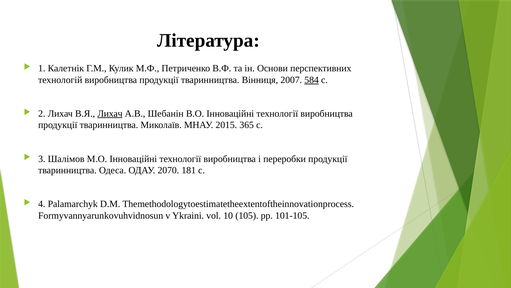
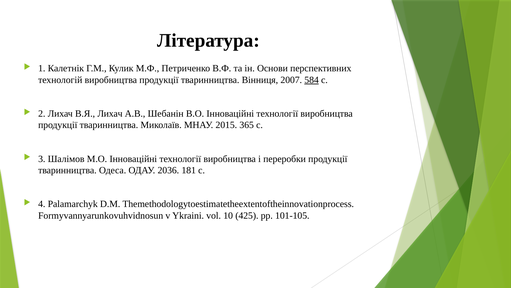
Лихач at (110, 113) underline: present -> none
2070: 2070 -> 2036
105: 105 -> 425
